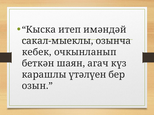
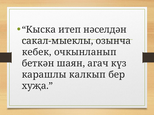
имәндәй: имәндәй -> нәселдән
үтәлүен: үтәлүен -> калкып
озын: озын -> хуҗа
